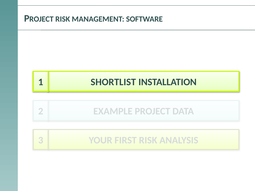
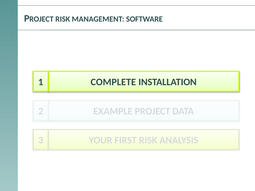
SHORTLIST: SHORTLIST -> COMPLETE
